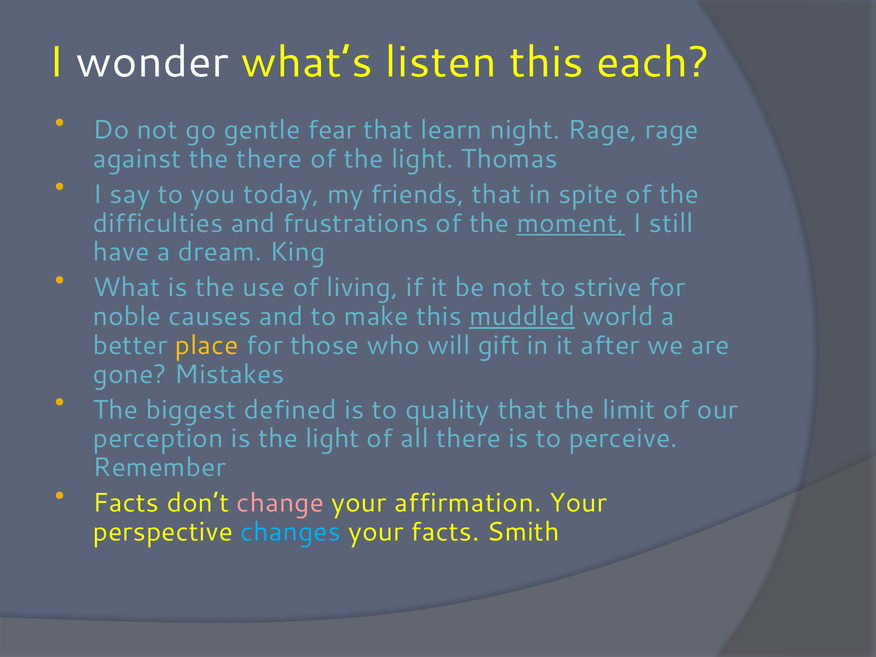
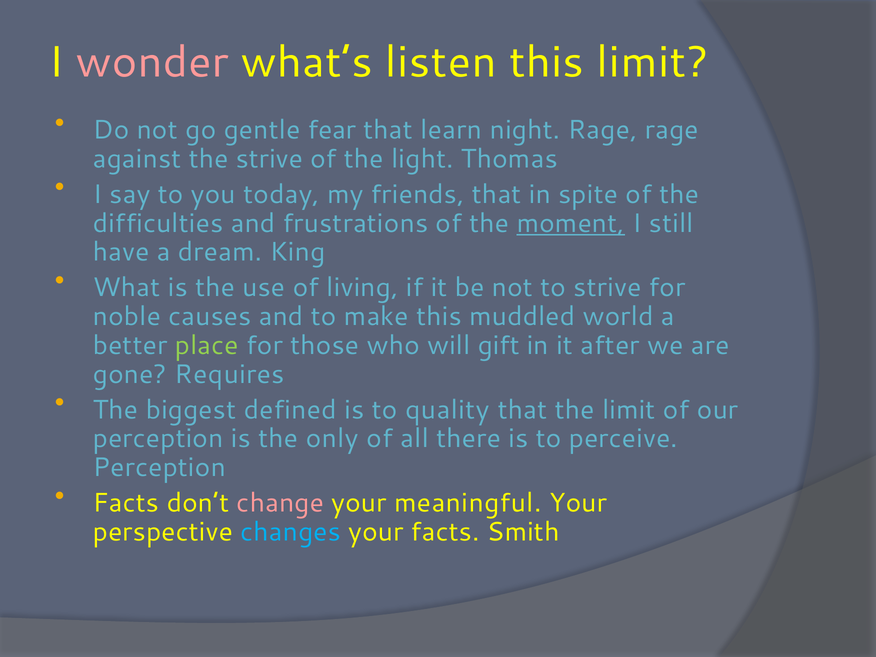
wonder colour: white -> pink
this each: each -> limit
the there: there -> strive
muddled underline: present -> none
place colour: yellow -> light green
Mistakes: Mistakes -> Requires
is the light: light -> only
Remember at (159, 468): Remember -> Perception
affirmation: affirmation -> meaningful
